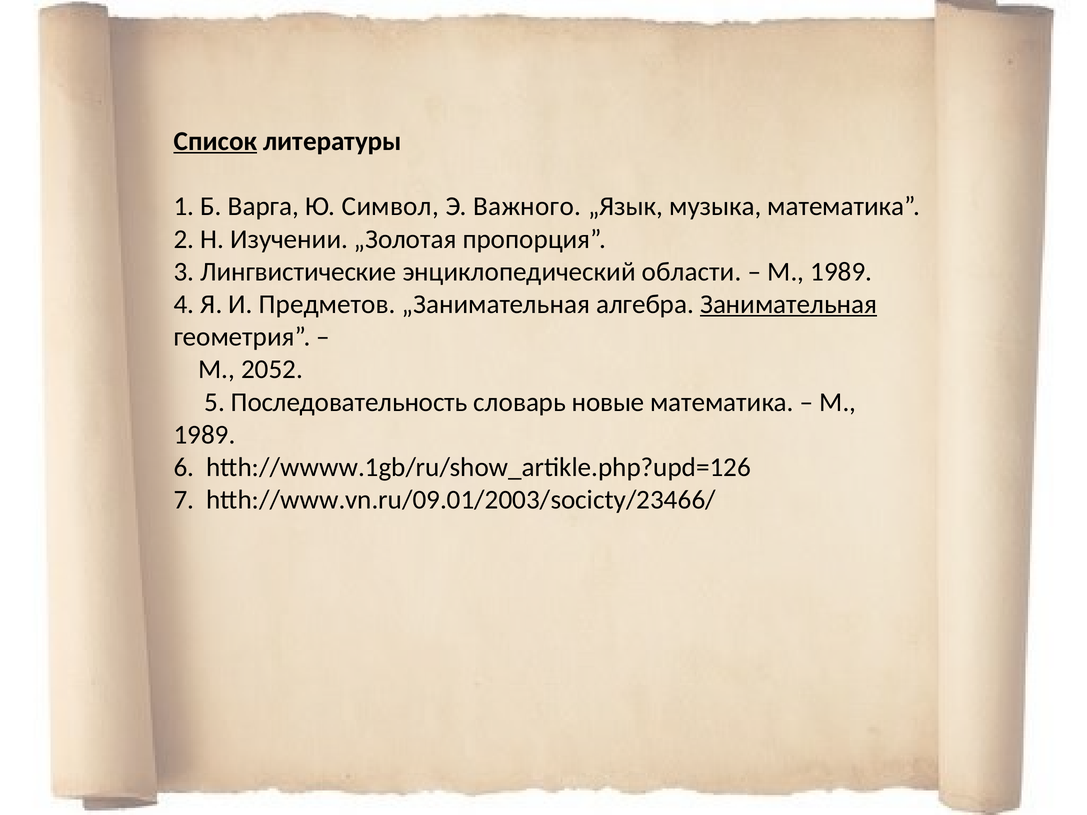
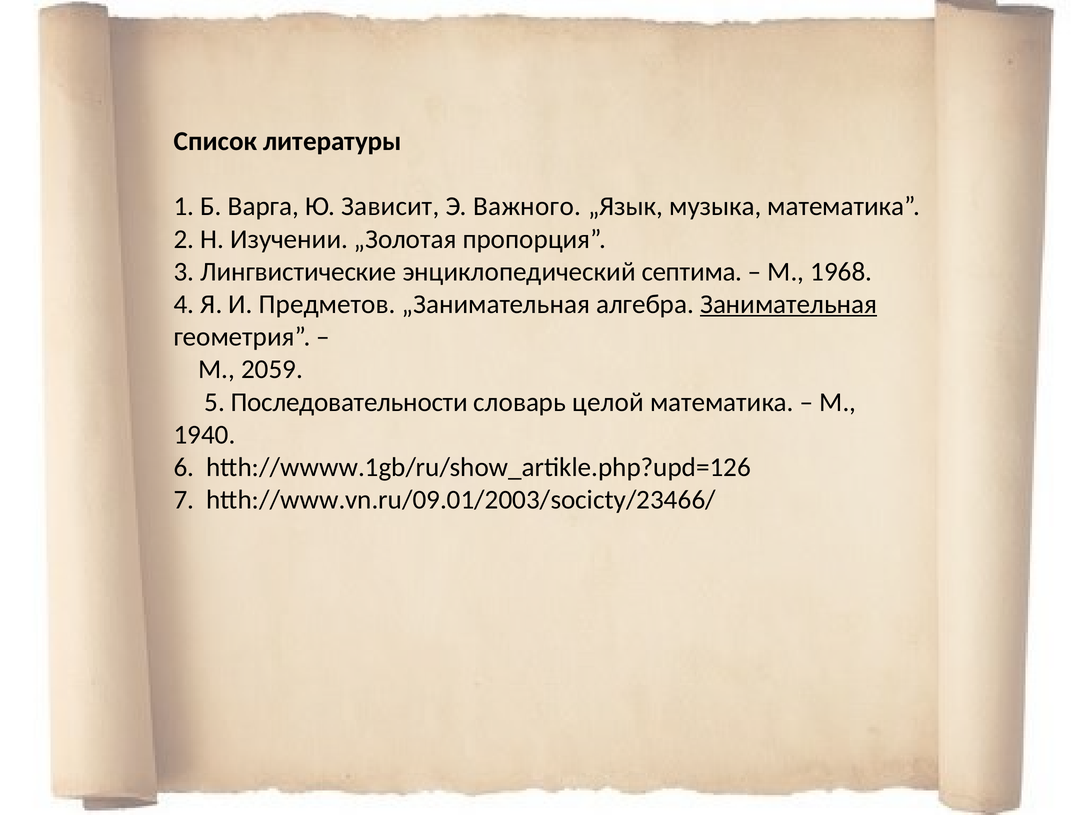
Список underline: present -> none
Символ: Символ -> Зависит
области: области -> септима
1989 at (841, 272): 1989 -> 1968
2052: 2052 -> 2059
Последовательность: Последовательность -> Последовательности
новые: новые -> целой
1989 at (205, 435): 1989 -> 1940
